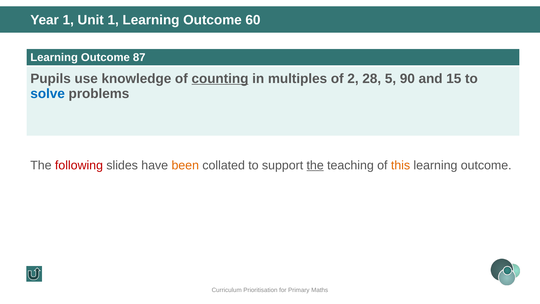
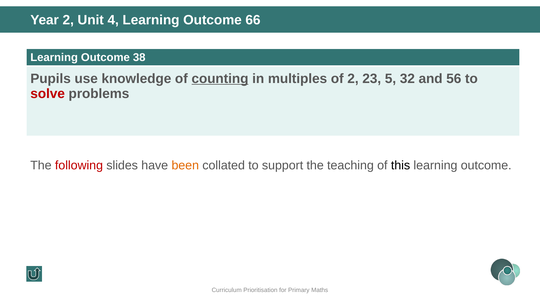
Year 1: 1 -> 2
Unit 1: 1 -> 4
60: 60 -> 66
87: 87 -> 38
28: 28 -> 23
90: 90 -> 32
15: 15 -> 56
solve colour: blue -> red
the at (315, 165) underline: present -> none
this colour: orange -> black
